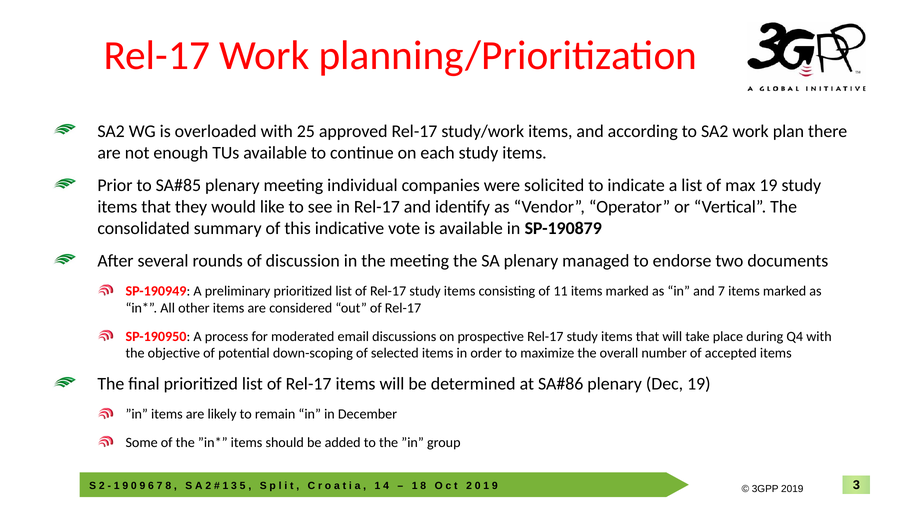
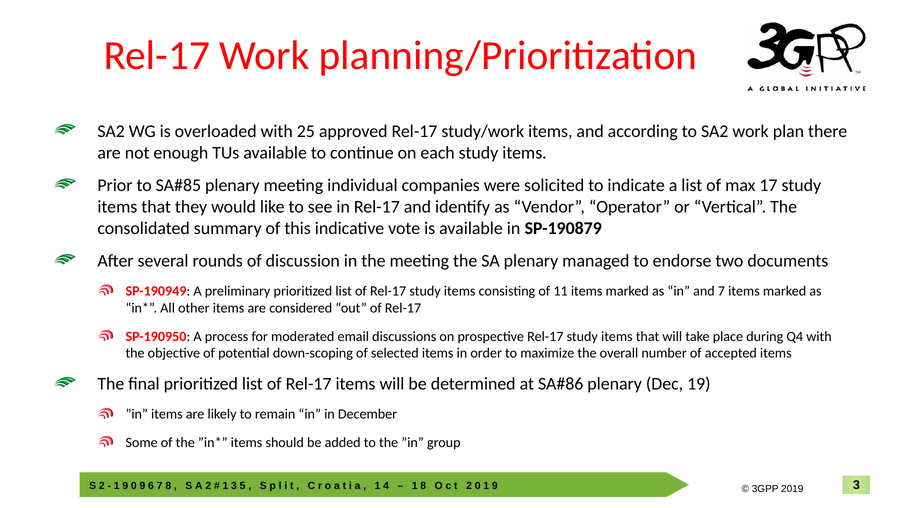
max 19: 19 -> 17
